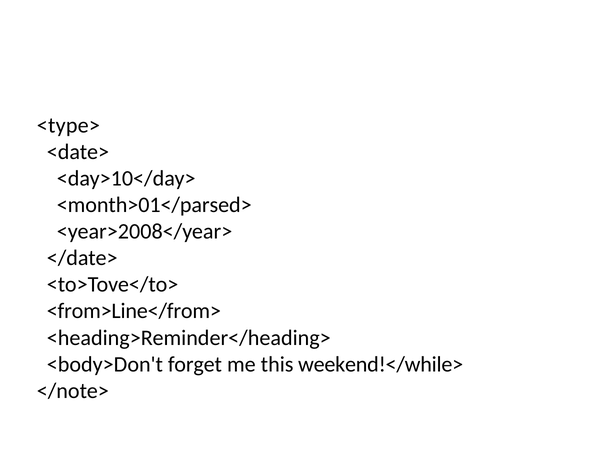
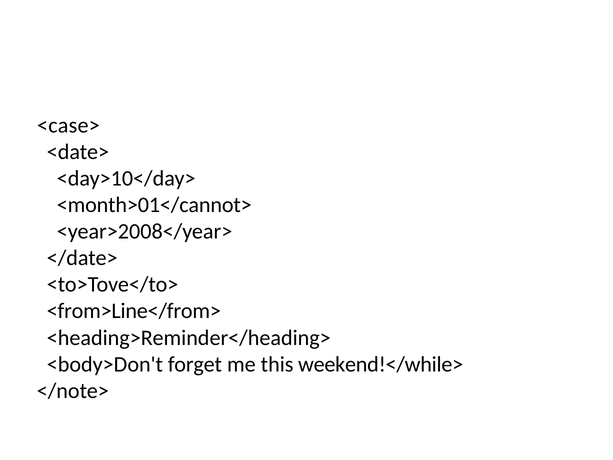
<type>: <type> -> <case>
<month>01</parsed>: <month>01</parsed> -> <month>01</cannot>
